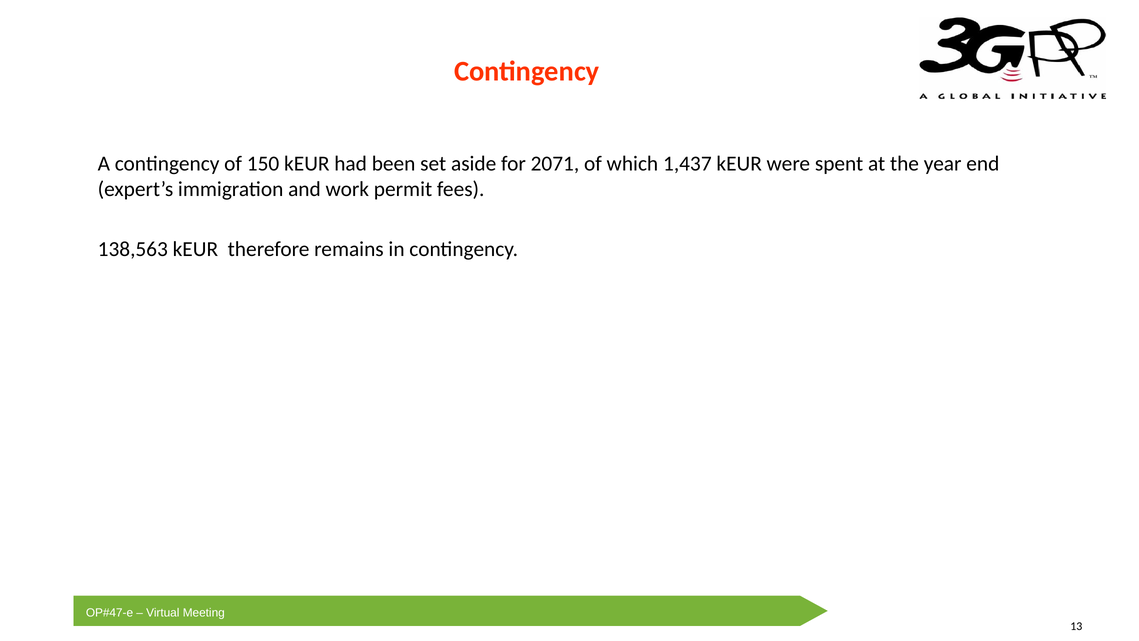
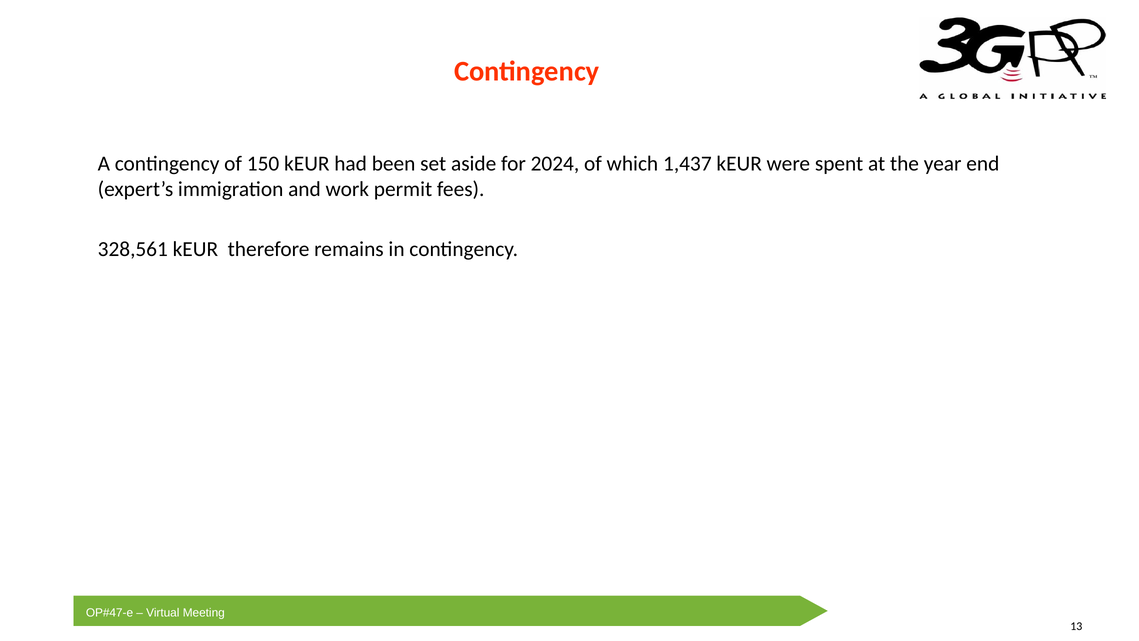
2071: 2071 -> 2024
138,563: 138,563 -> 328,561
